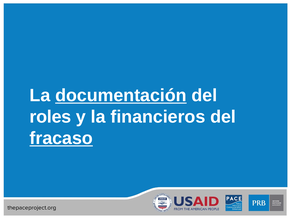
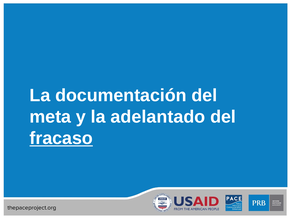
documentación underline: present -> none
roles: roles -> meta
financieros: financieros -> adelantado
